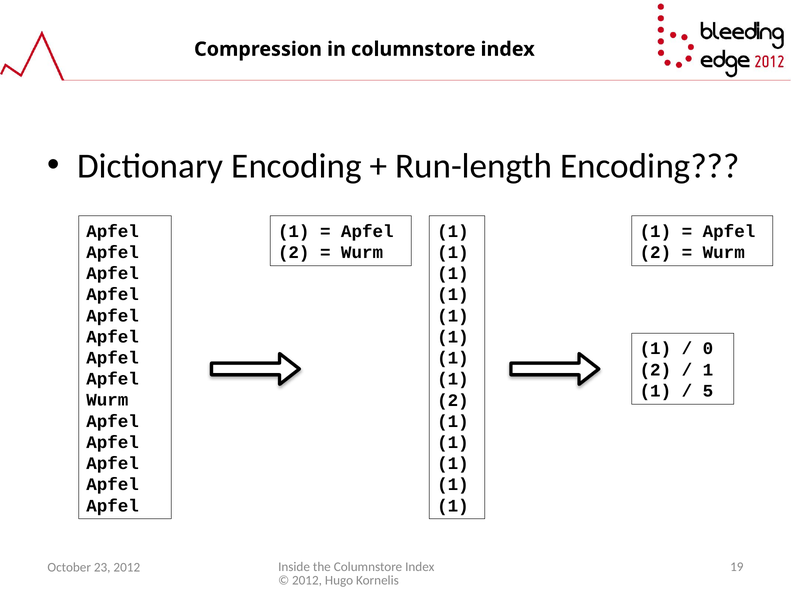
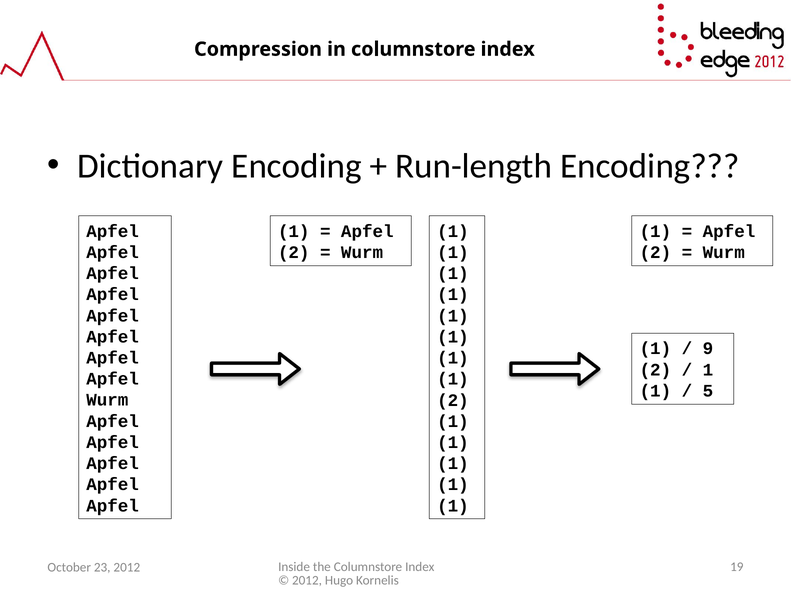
0: 0 -> 9
